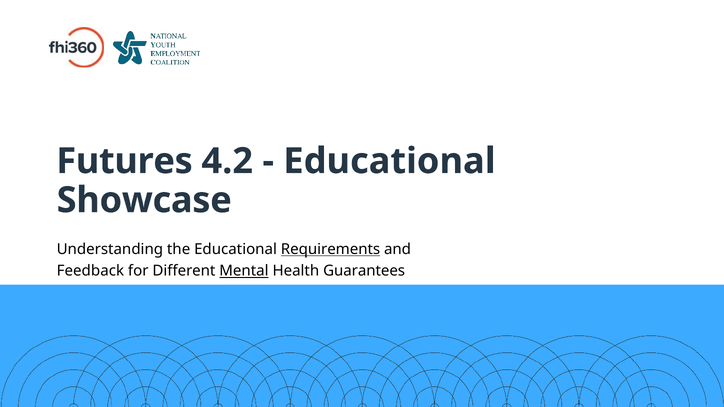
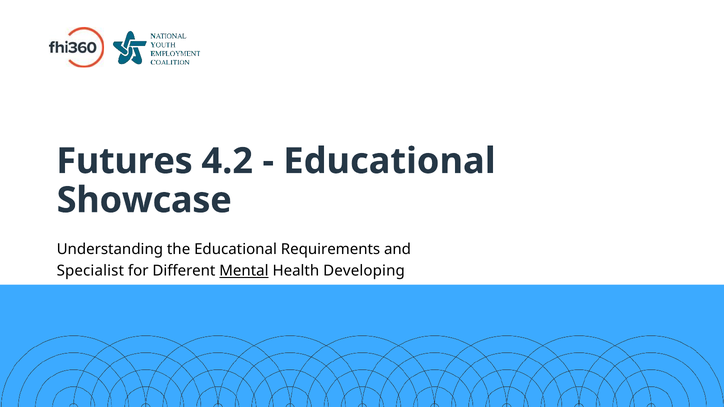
Requirements underline: present -> none
Feedback: Feedback -> Specialist
Guarantees: Guarantees -> Developing
